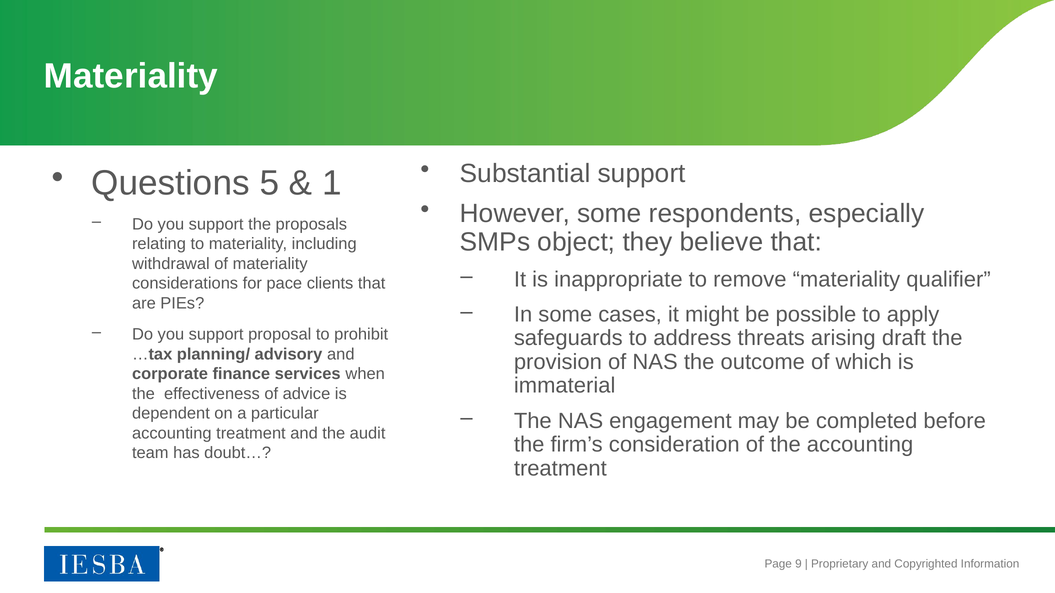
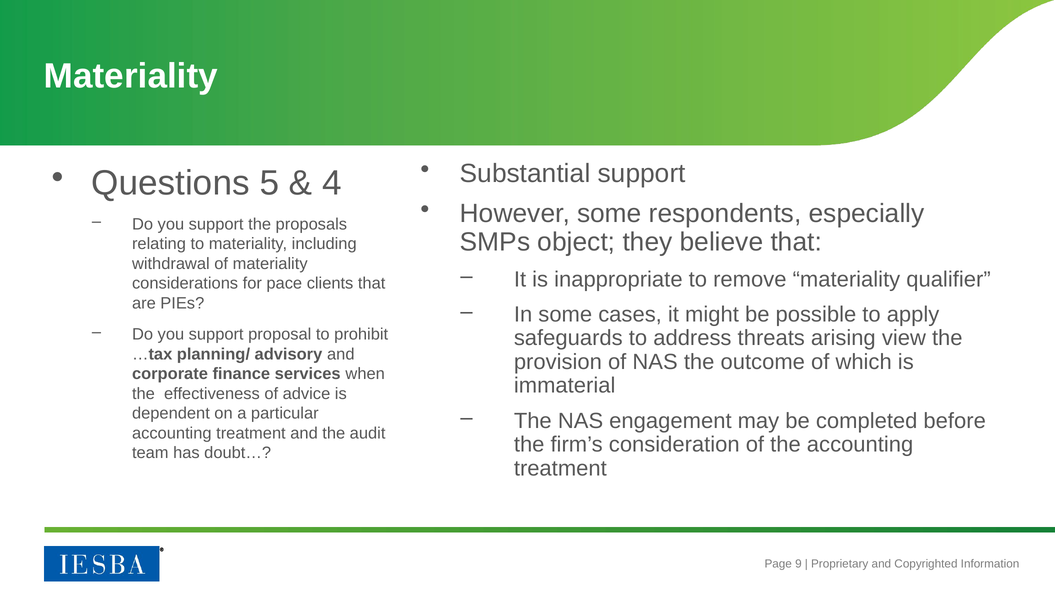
1: 1 -> 4
draft: draft -> view
